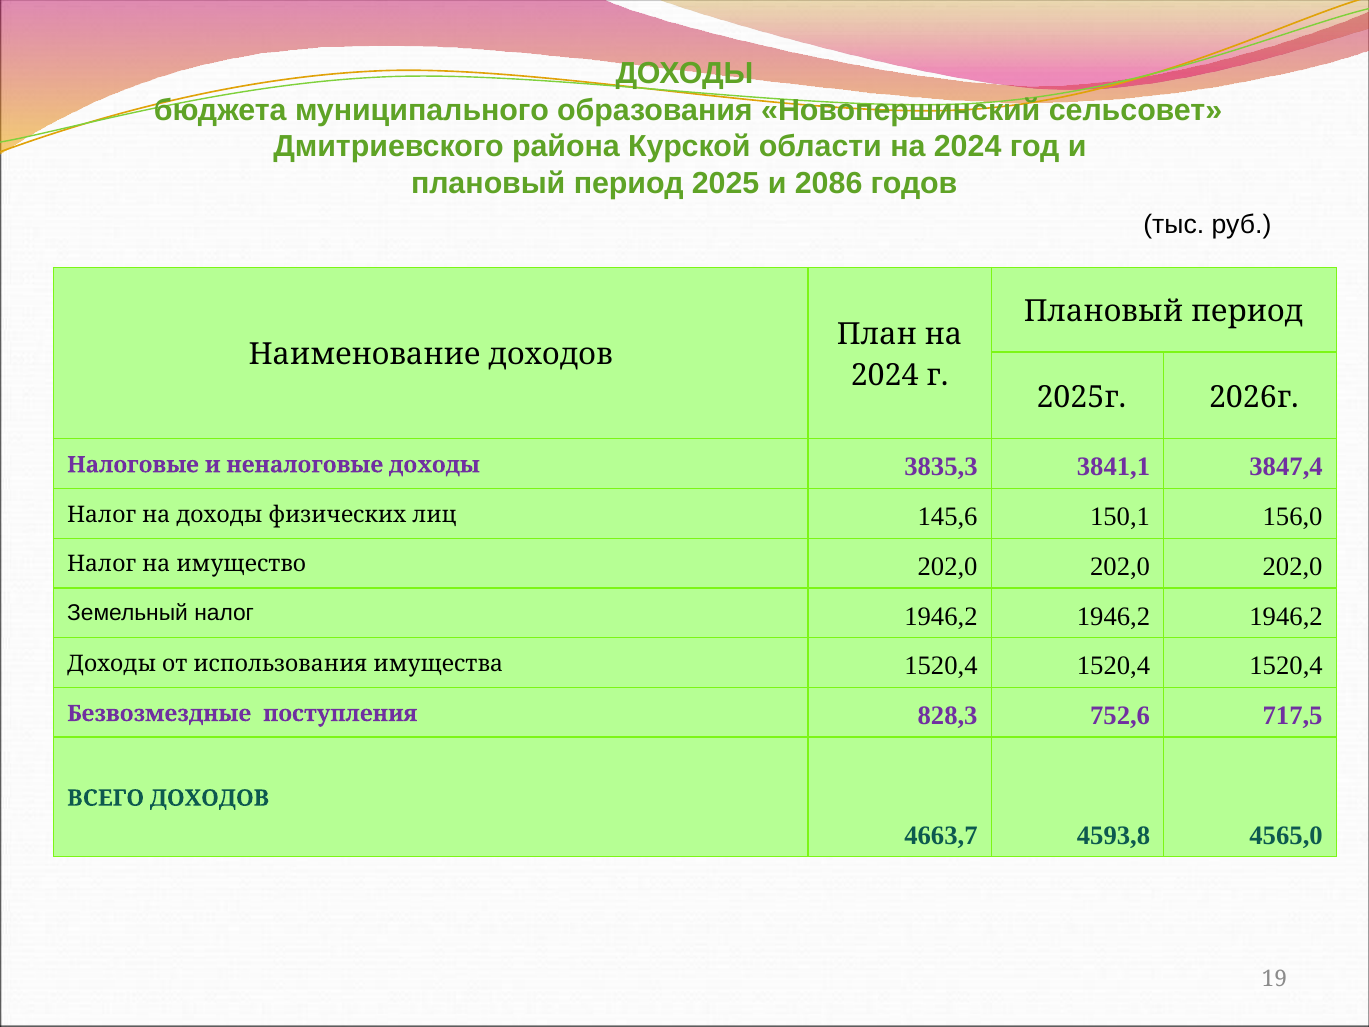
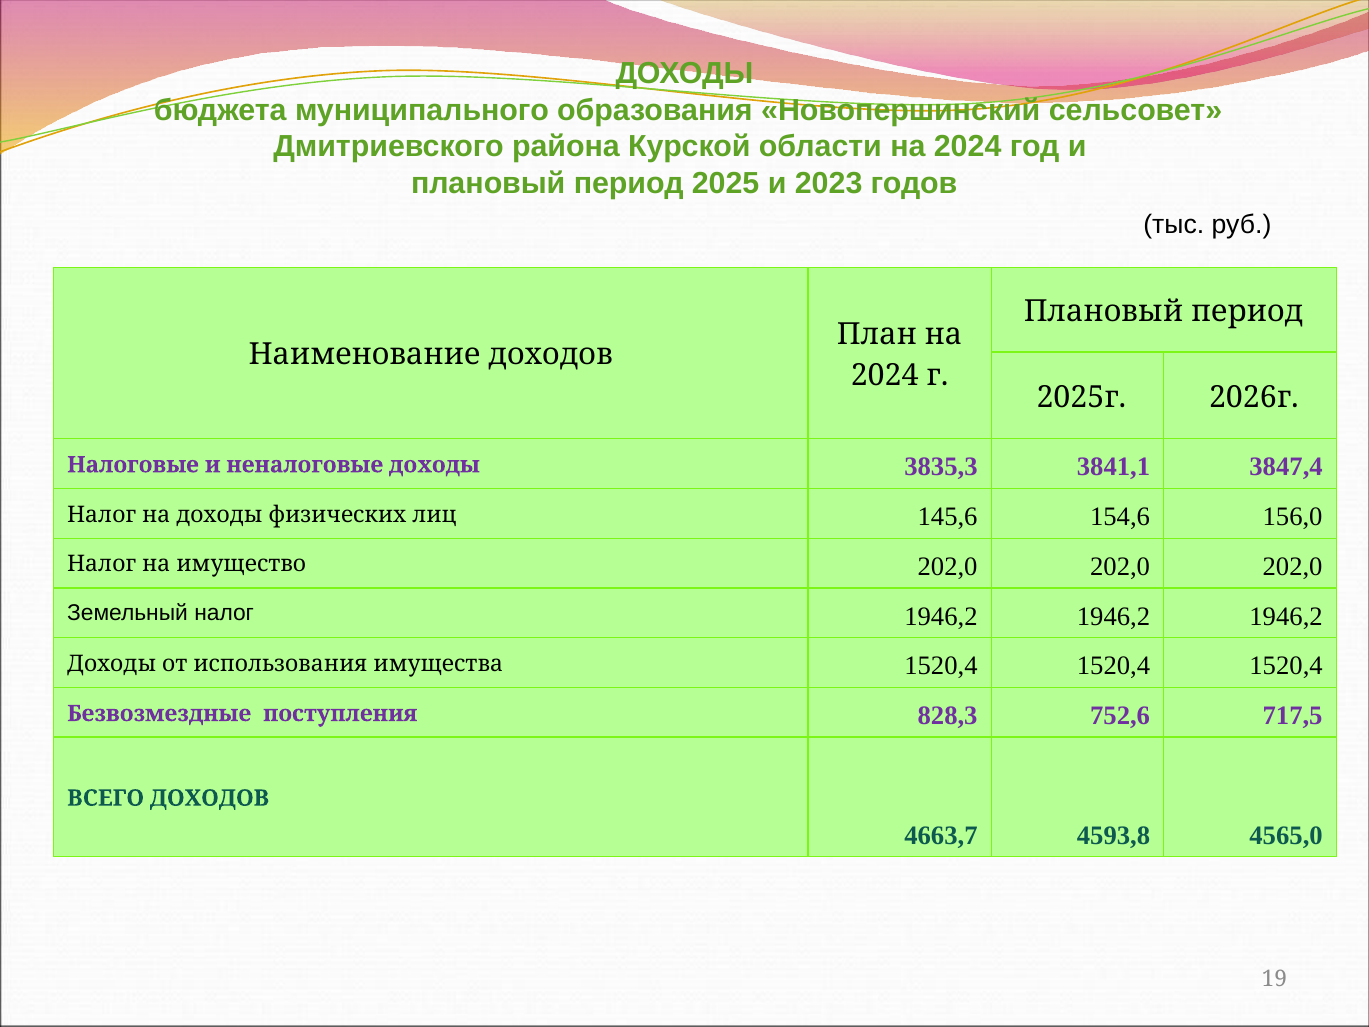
2086: 2086 -> 2023
150,1: 150,1 -> 154,6
